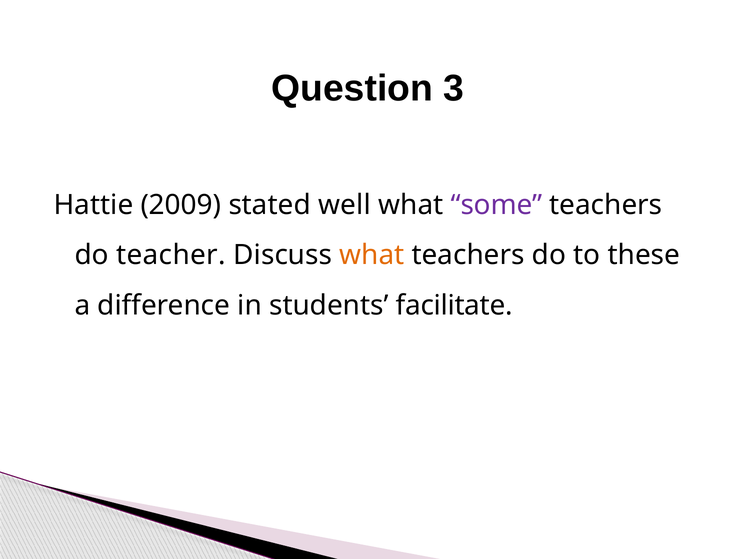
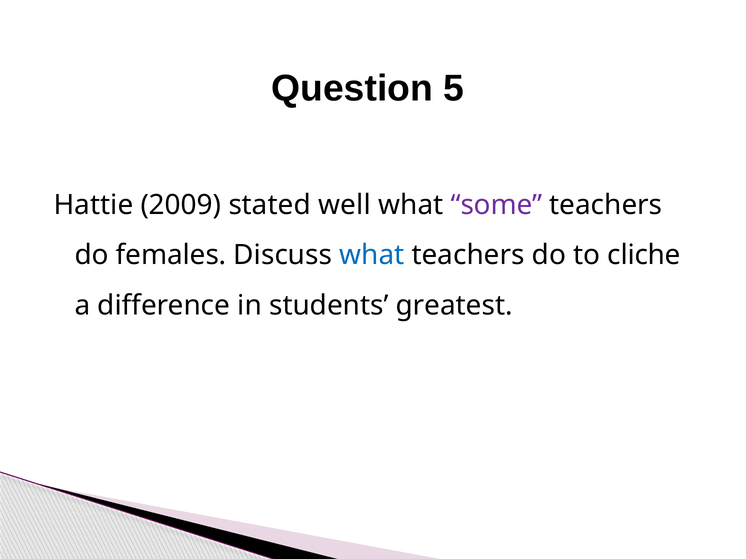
3: 3 -> 5
teacher: teacher -> females
what at (372, 255) colour: orange -> blue
these: these -> cliche
facilitate: facilitate -> greatest
